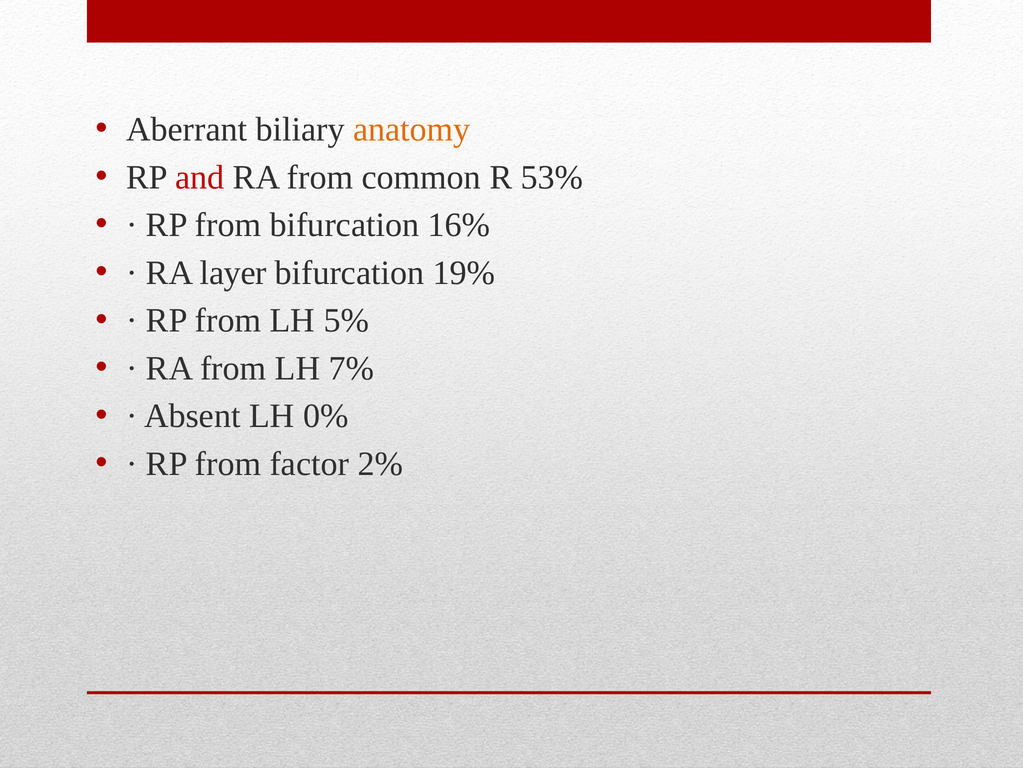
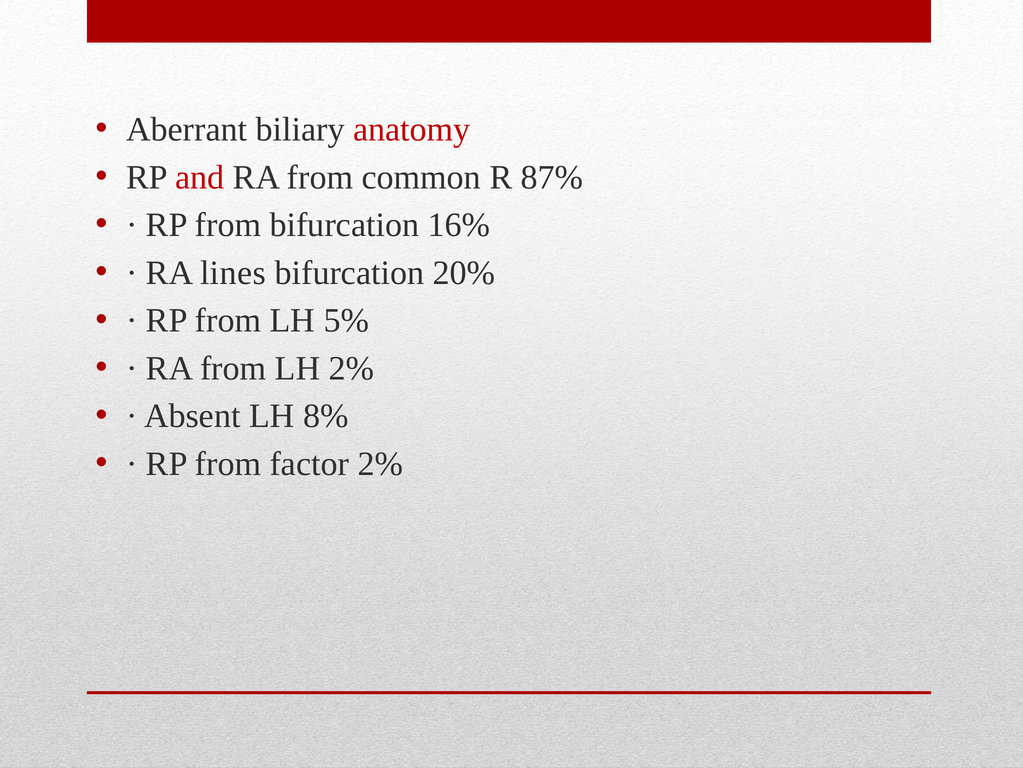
anatomy colour: orange -> red
53%: 53% -> 87%
layer: layer -> lines
19%: 19% -> 20%
LH 7%: 7% -> 2%
0%: 0% -> 8%
